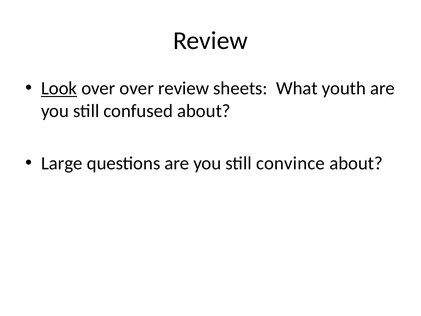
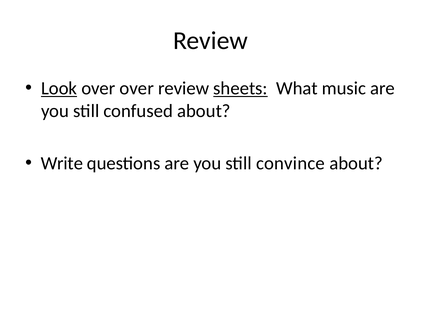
sheets underline: none -> present
youth: youth -> music
Large: Large -> Write
